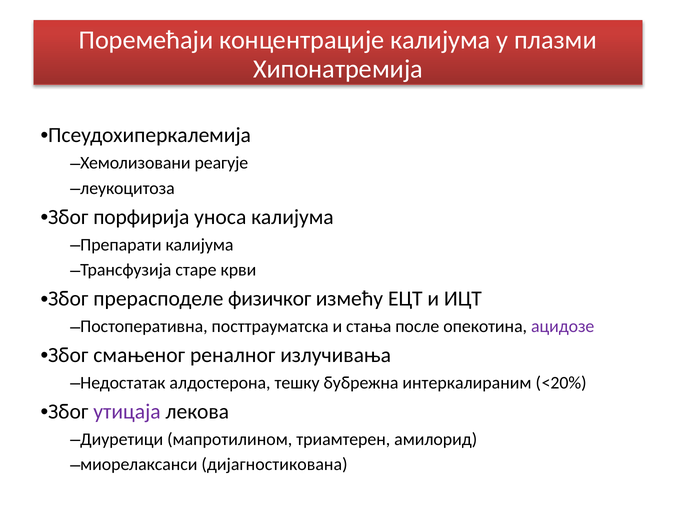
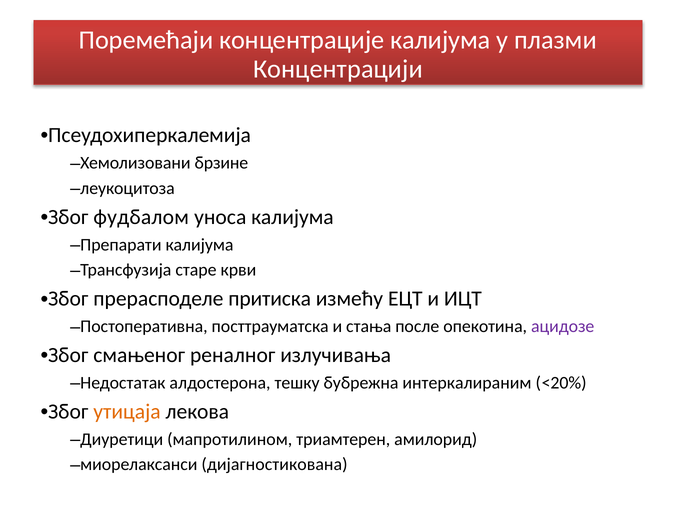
Хипонатремија: Хипонатремија -> Концентрацији
реагује: реагује -> брзине
порфирија: порфирија -> фудбалом
физичког: физичког -> притиска
утицаја colour: purple -> orange
